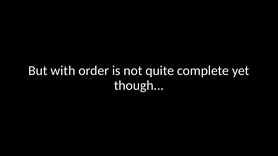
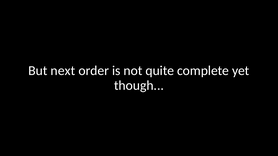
with: with -> next
